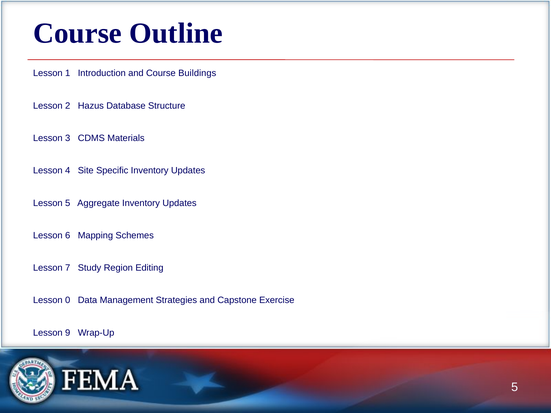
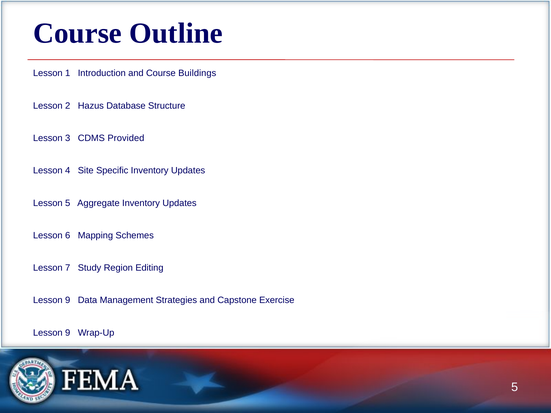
Materials: Materials -> Provided
0 at (68, 300): 0 -> 9
